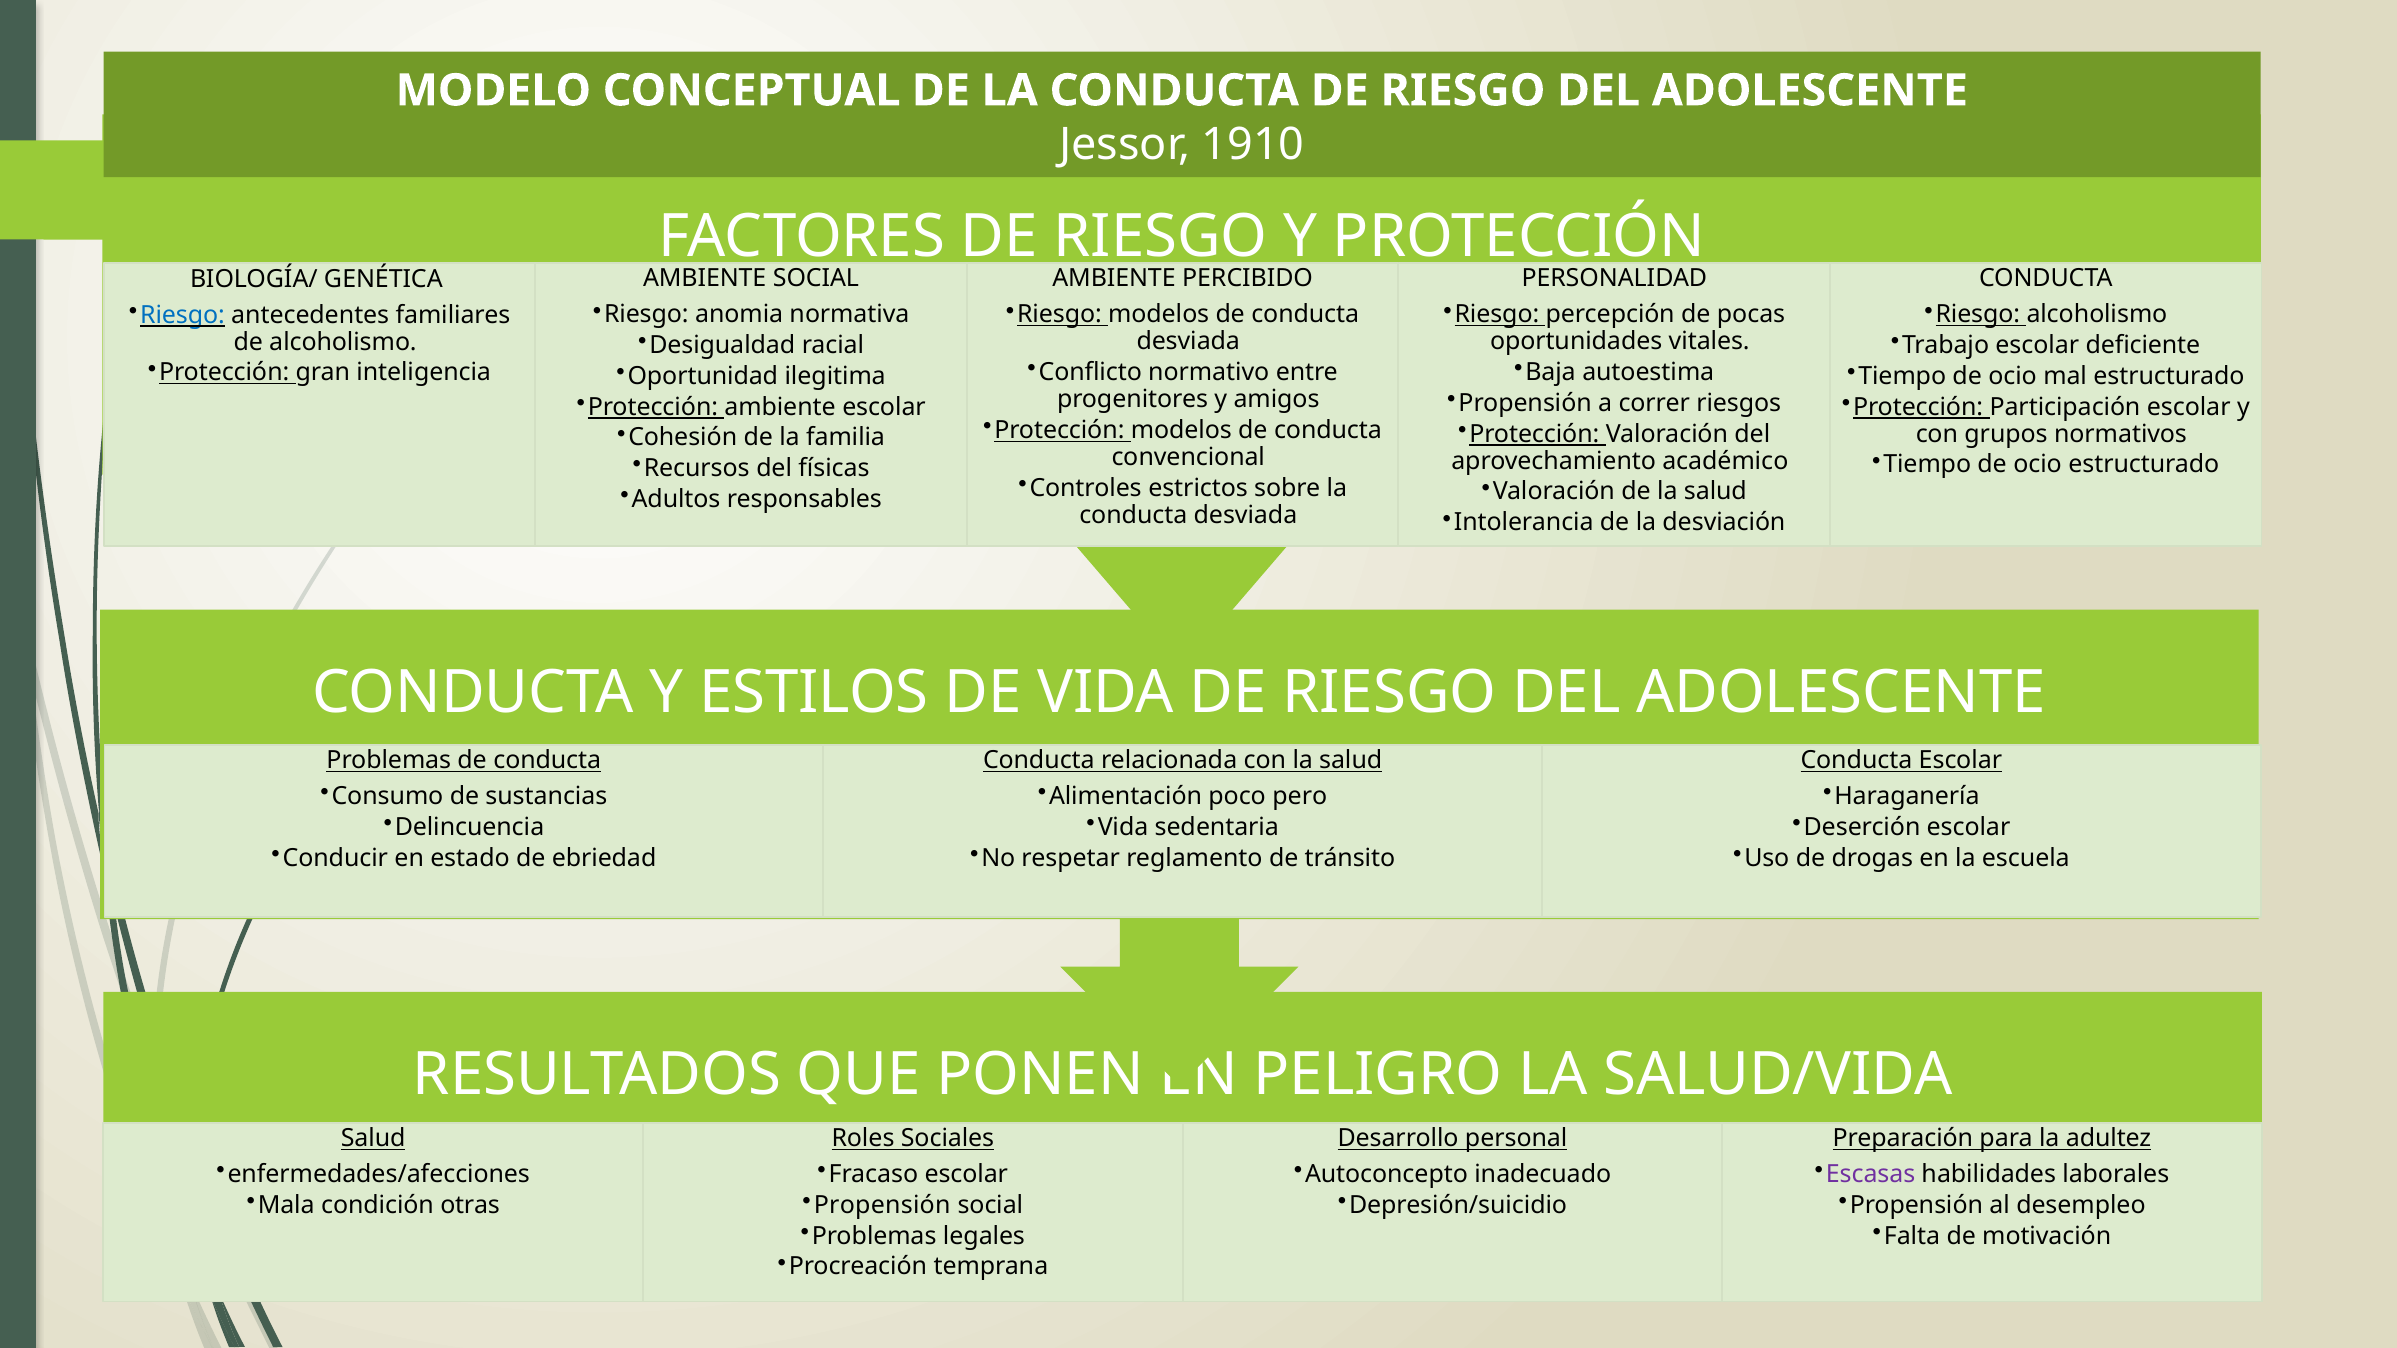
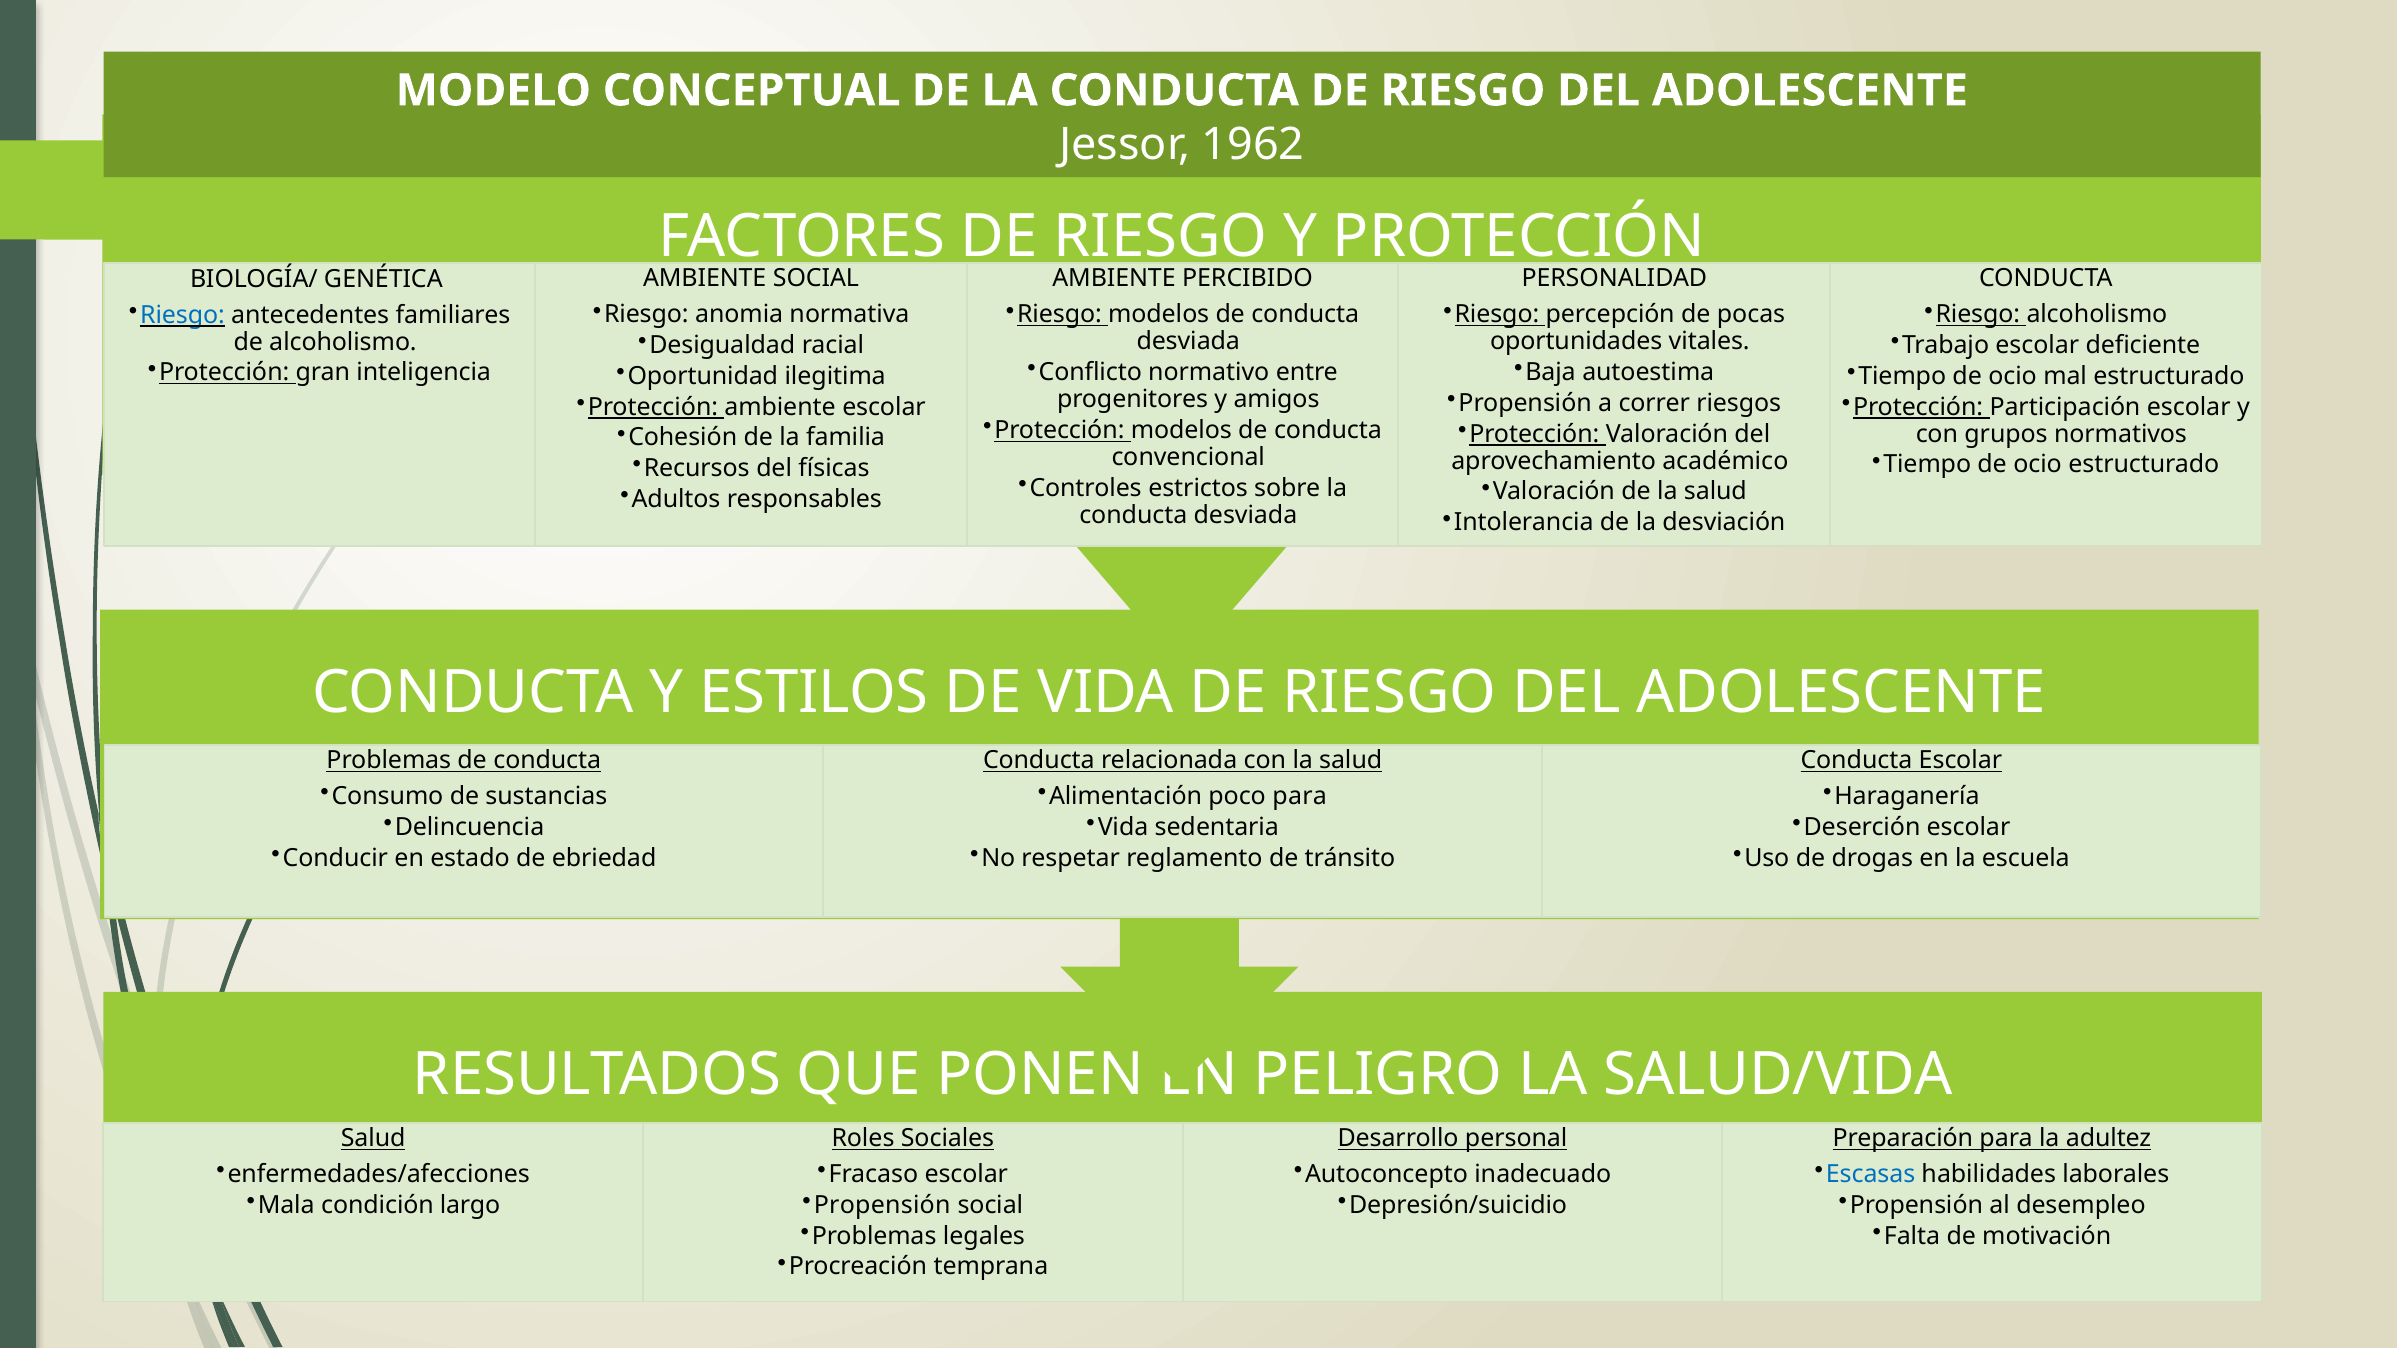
1910: 1910 -> 1962
poco pero: pero -> para
Escasas colour: purple -> blue
otras: otras -> largo
